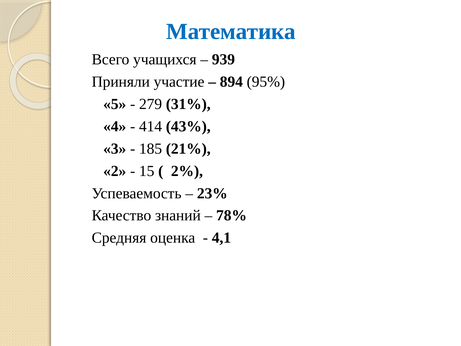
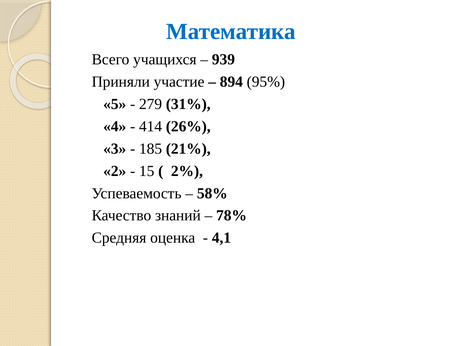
43%: 43% -> 26%
23%: 23% -> 58%
